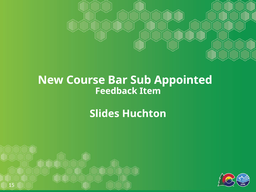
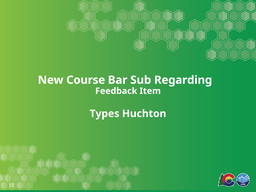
Appointed: Appointed -> Regarding
Slides: Slides -> Types
